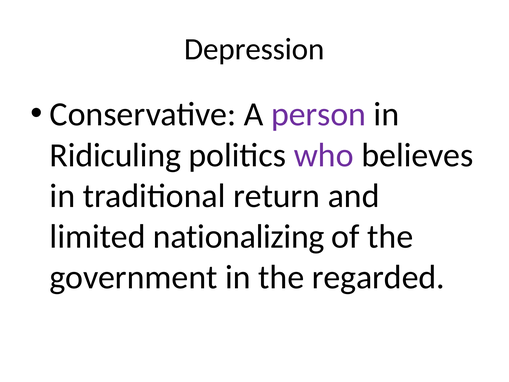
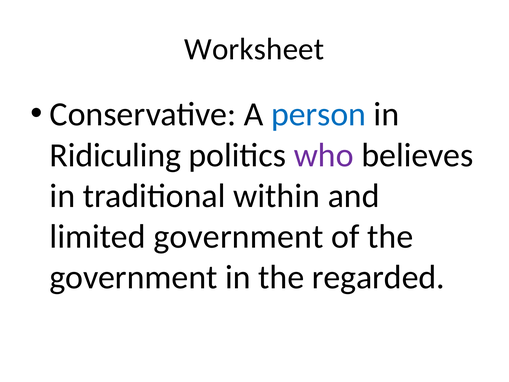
Depression: Depression -> Worksheet
person colour: purple -> blue
return: return -> within
limited nationalizing: nationalizing -> government
